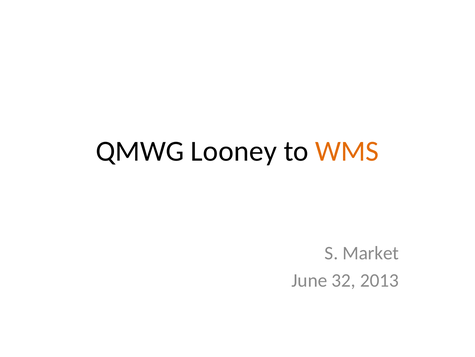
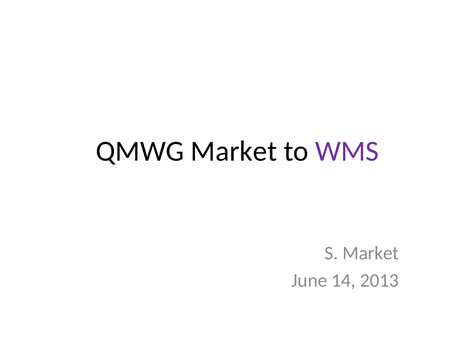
QMWG Looney: Looney -> Market
WMS colour: orange -> purple
32: 32 -> 14
